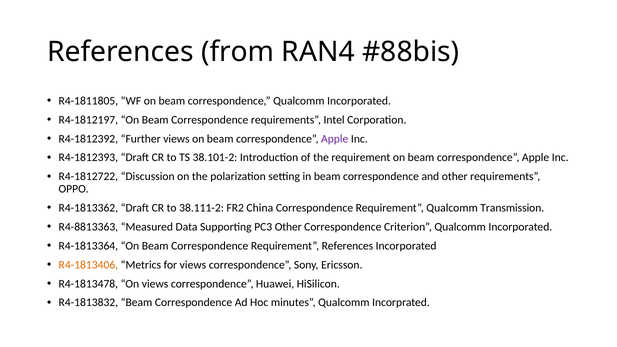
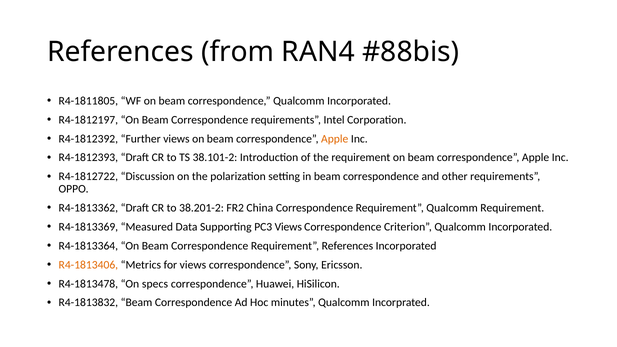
Apple at (335, 139) colour: purple -> orange
38.111-2: 38.111-2 -> 38.201-2
Qualcomm Transmission: Transmission -> Requirement
R4-8813363: R4-8813363 -> R4-1813369
PC3 Other: Other -> Views
On views: views -> specs
